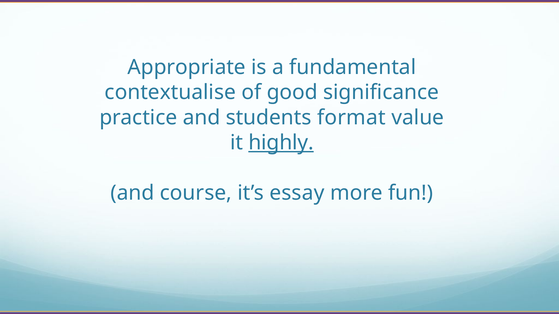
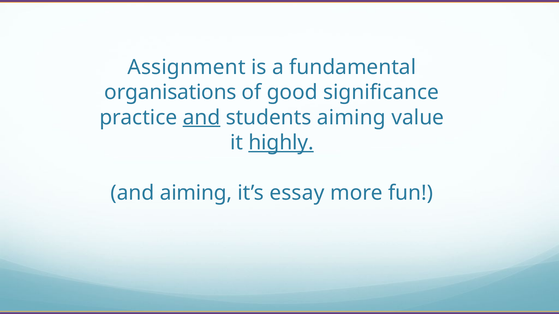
Appropriate: Appropriate -> Assignment
contextualise: contextualise -> organisations
and at (201, 118) underline: none -> present
students format: format -> aiming
and course: course -> aiming
